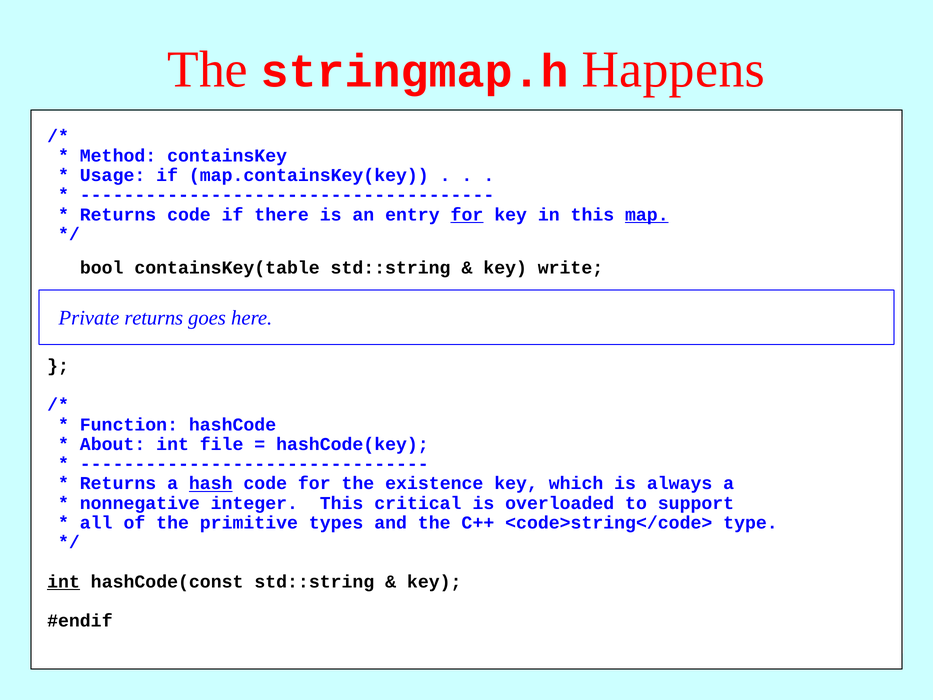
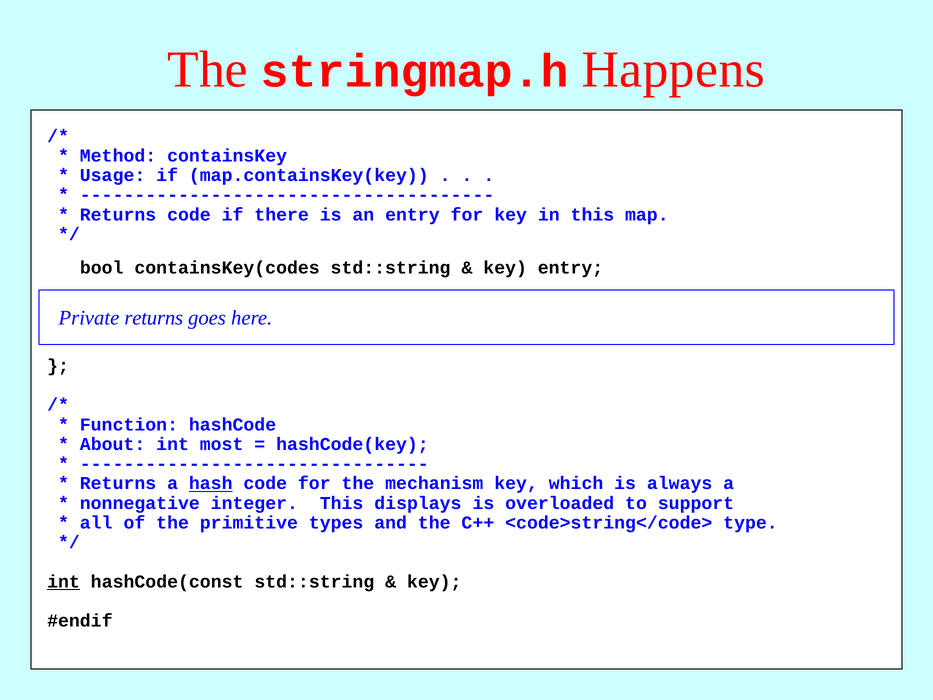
for at (467, 215) underline: present -> none
map at (647, 215) underline: present -> none
containsKey(table: containsKey(table -> containsKey(codes
key write: write -> entry
file: file -> most
existence: existence -> mechanism
critical: critical -> displays
